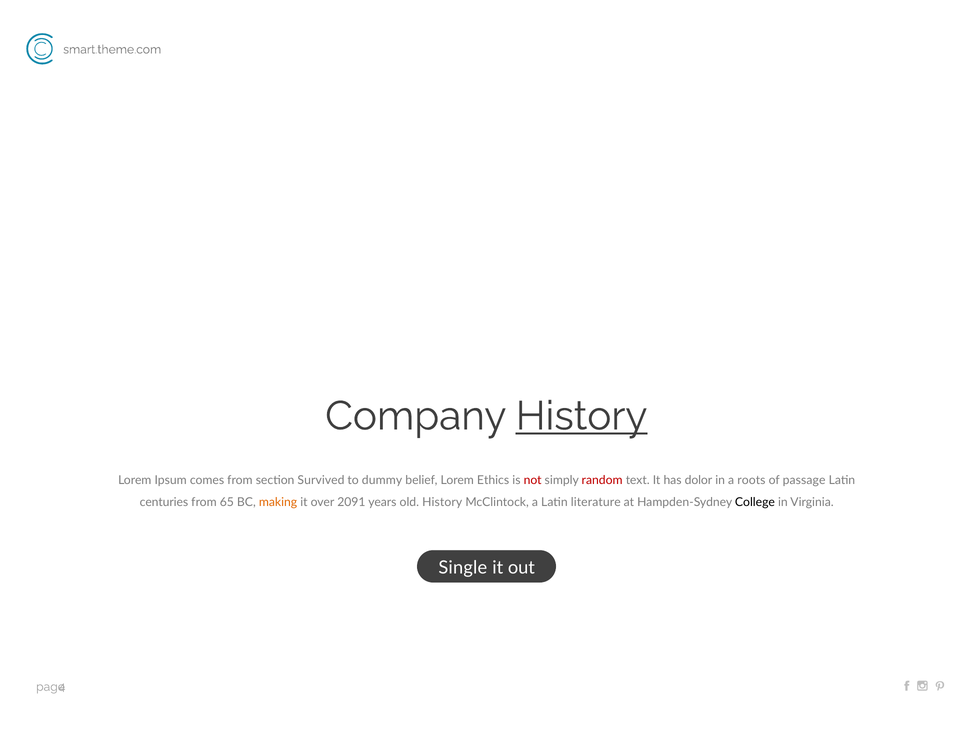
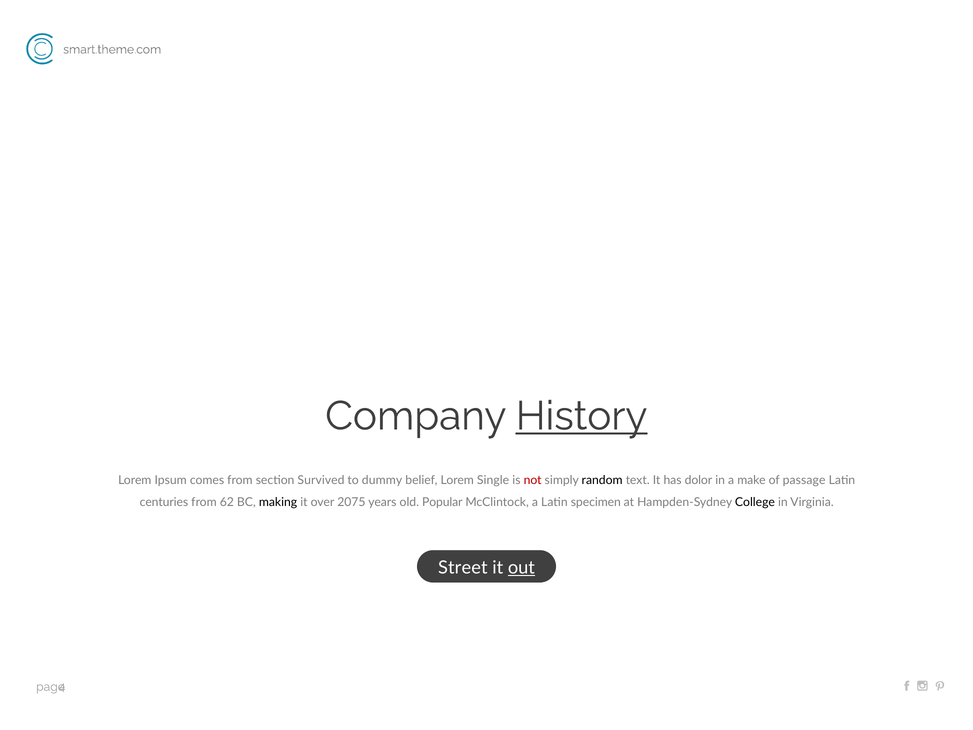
Ethics: Ethics -> Single
random colour: red -> black
roots: roots -> make
65: 65 -> 62
making colour: orange -> black
2091: 2091 -> 2075
old History: History -> Popular
literature: literature -> specimen
Single: Single -> Street
out underline: none -> present
